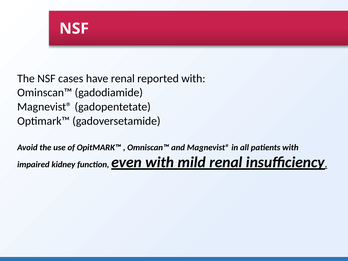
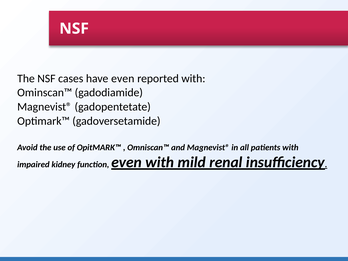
have renal: renal -> even
